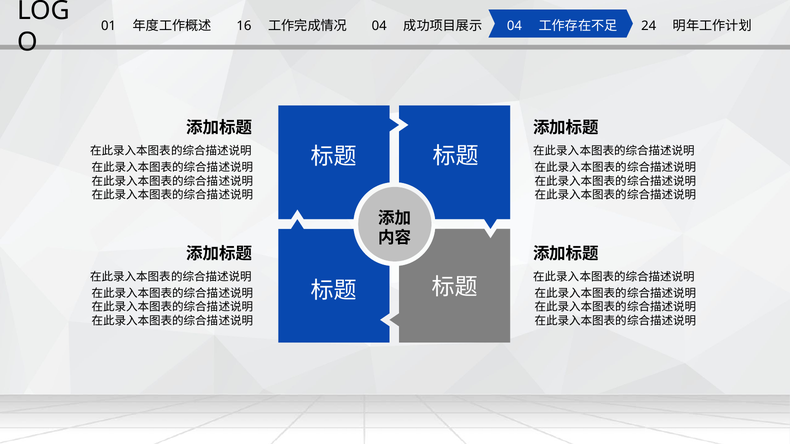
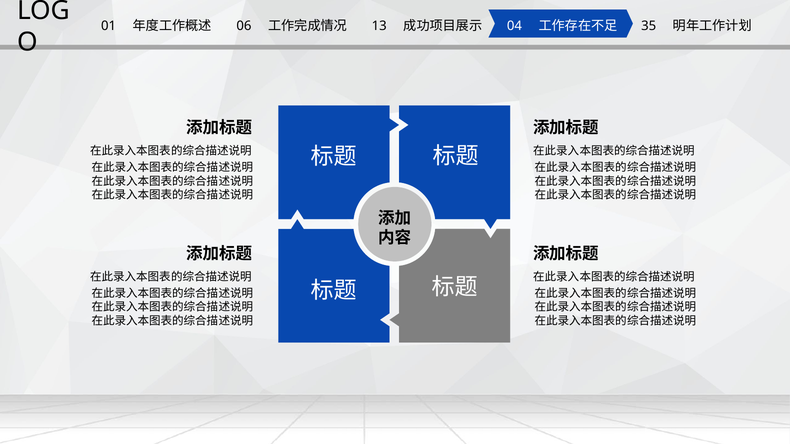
16: 16 -> 06
04 at (379, 26): 04 -> 13
24: 24 -> 35
